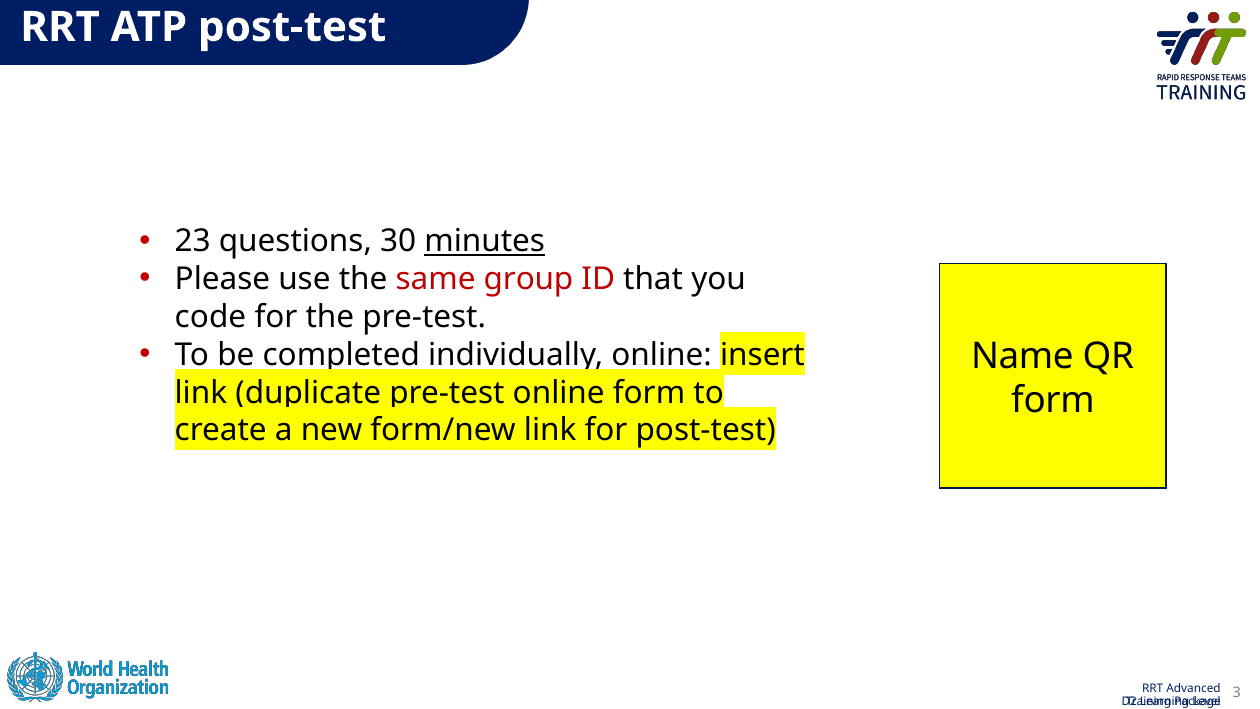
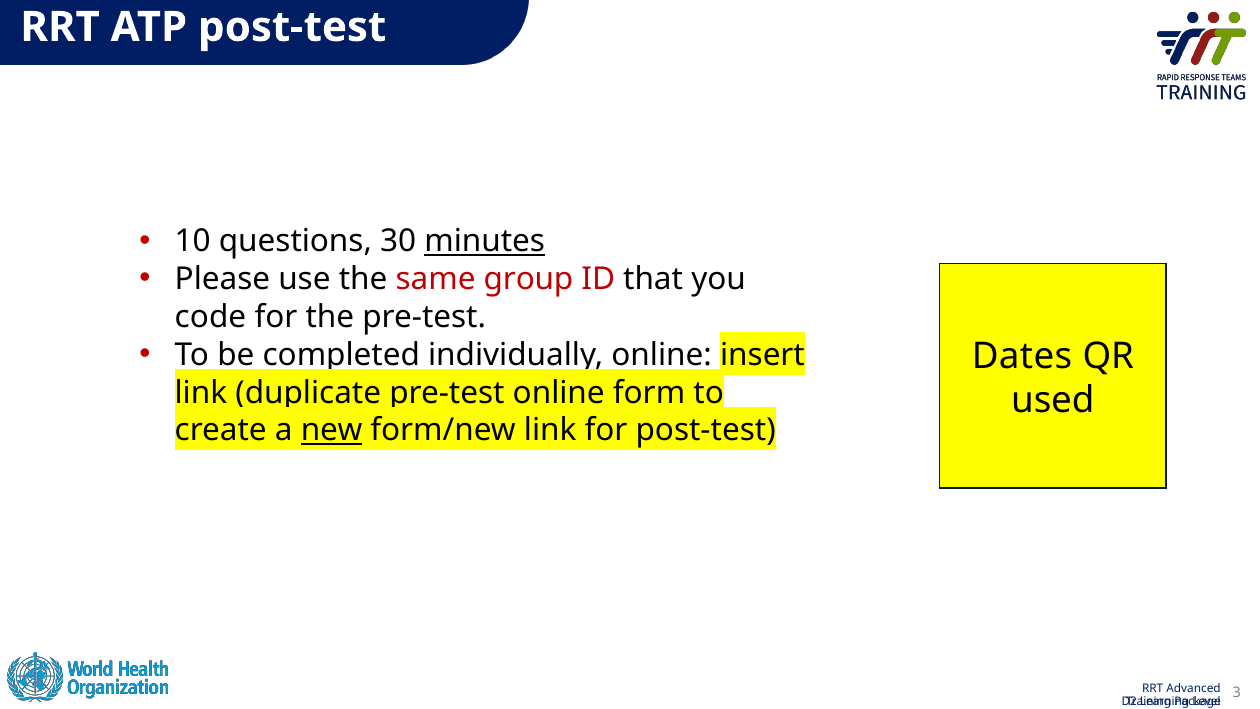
23: 23 -> 10
Name: Name -> Dates
form at (1053, 400): form -> used
new underline: none -> present
